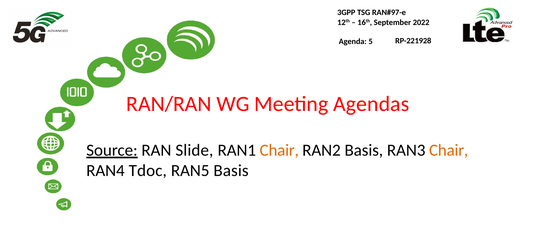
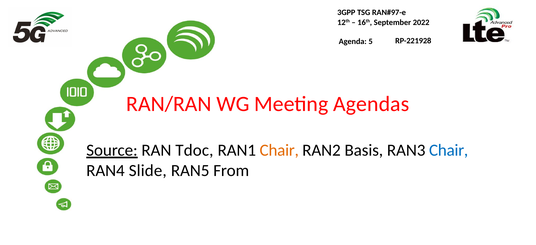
Slide: Slide -> Tdoc
Chair at (449, 150) colour: orange -> blue
Tdoc: Tdoc -> Slide
RAN5 Basis: Basis -> From
